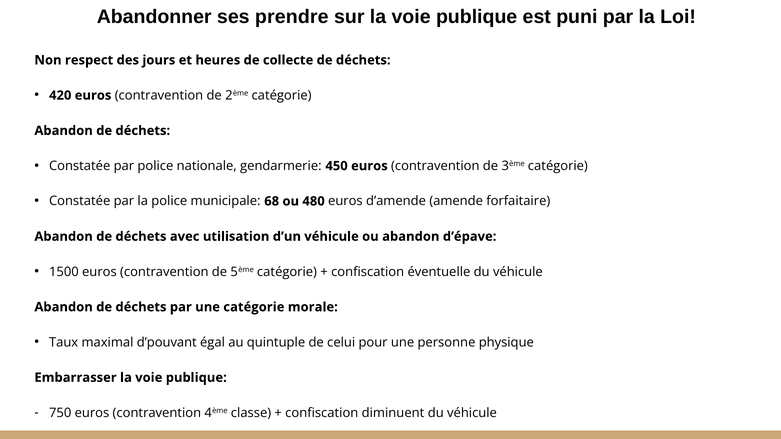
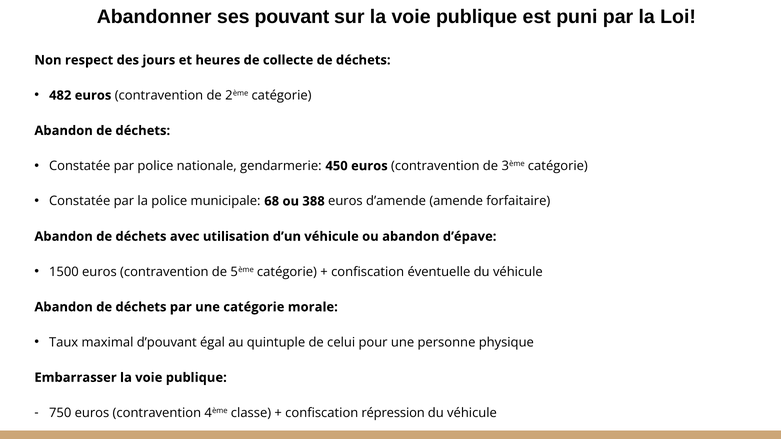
prendre: prendre -> pouvant
420: 420 -> 482
480: 480 -> 388
diminuent: diminuent -> répression
